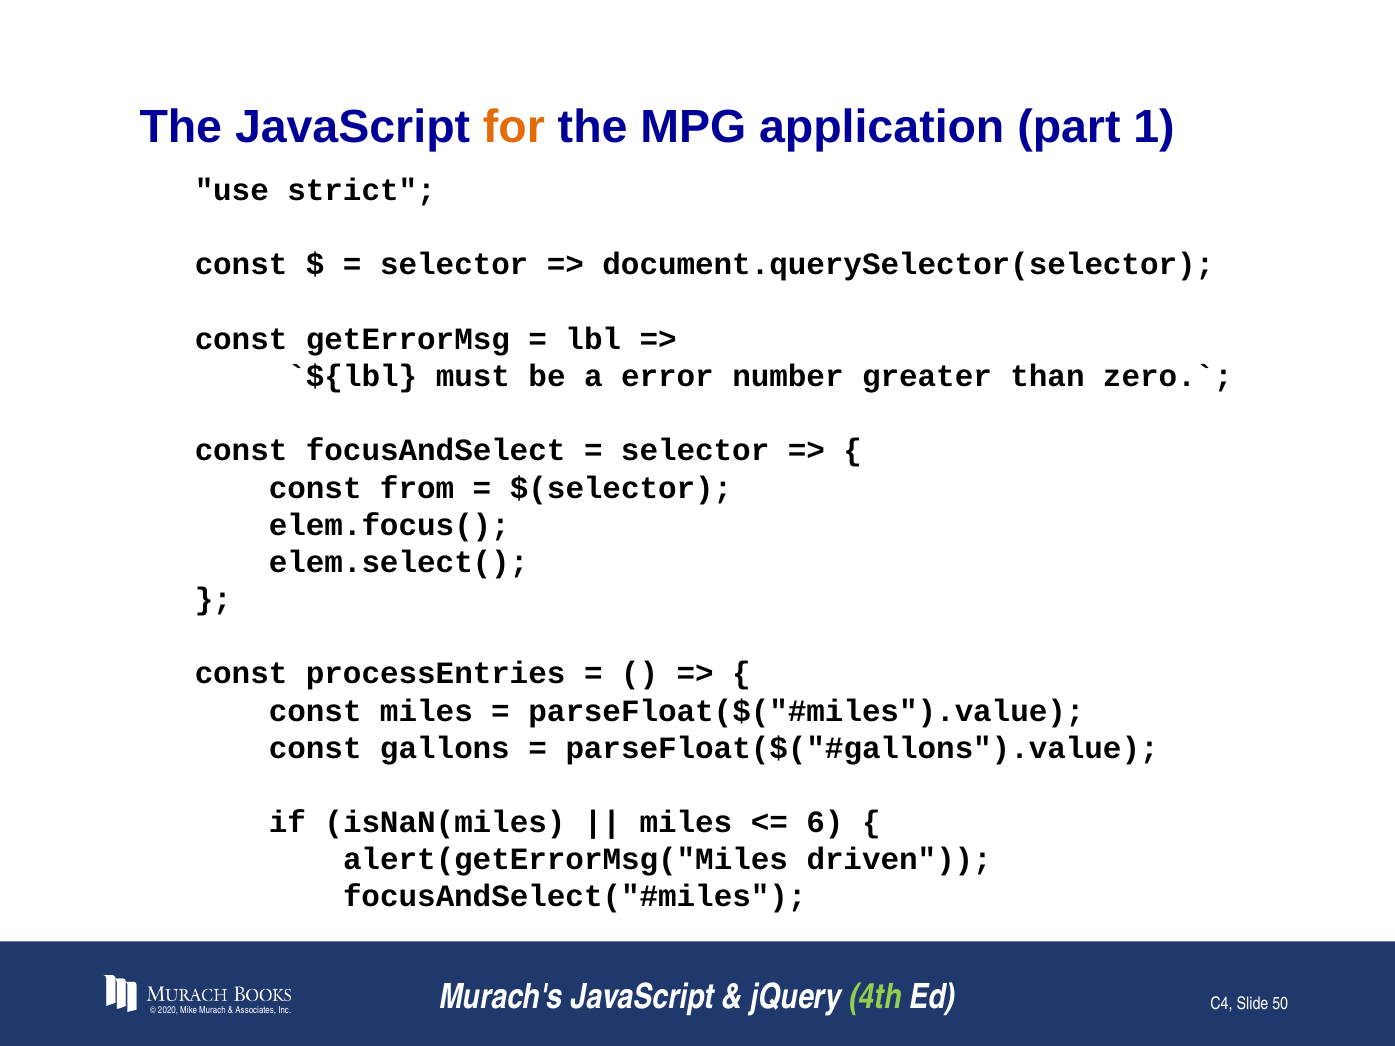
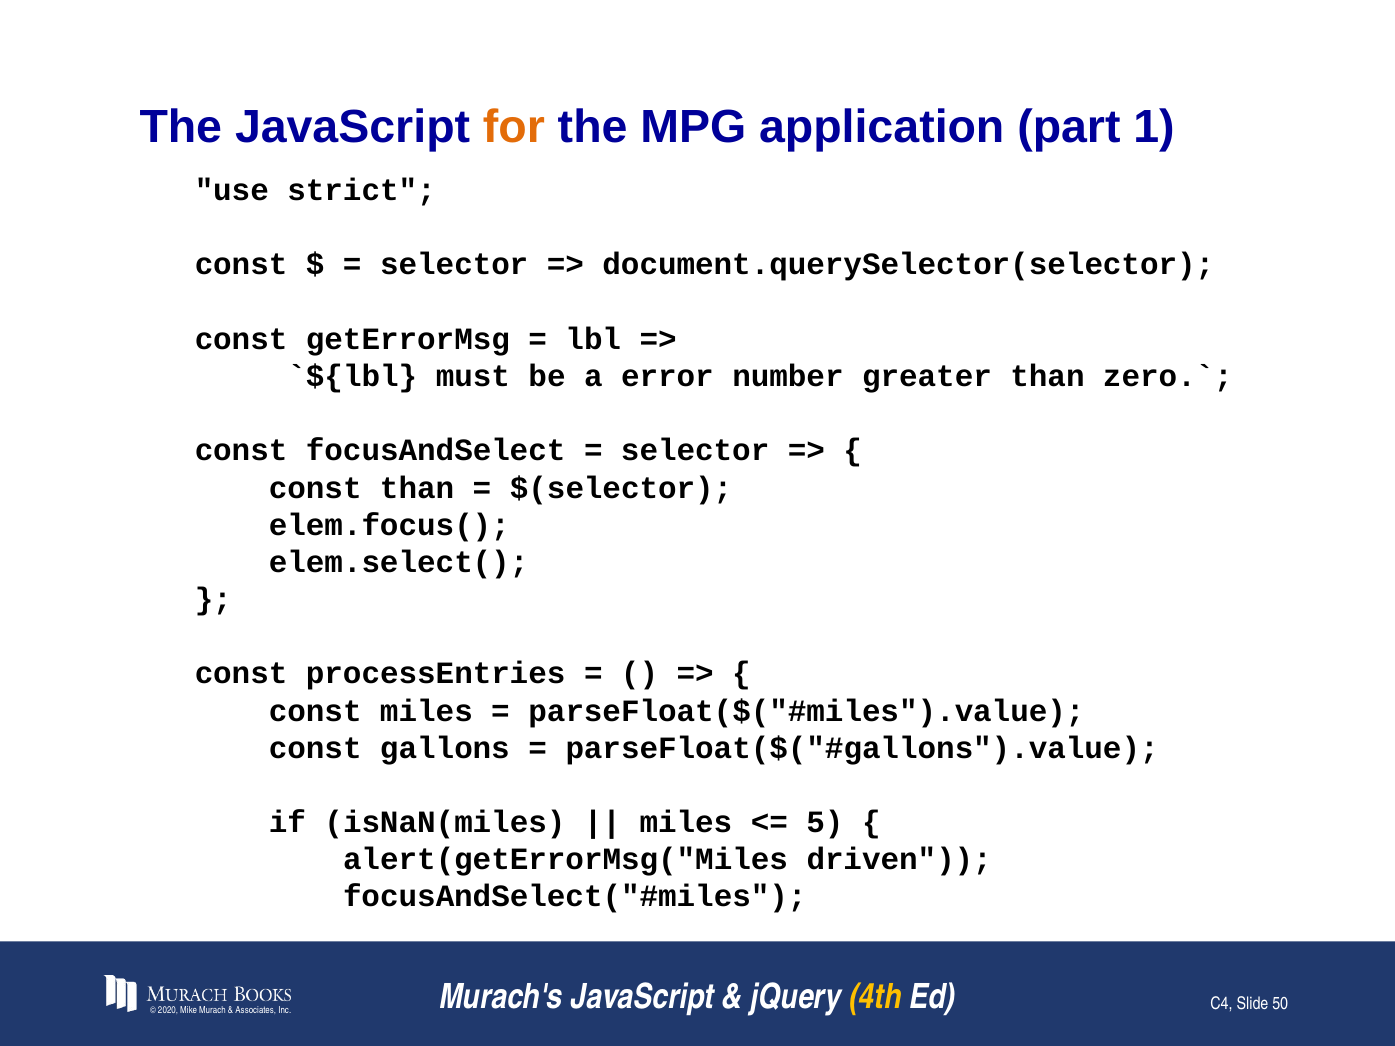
const from: from -> than
6: 6 -> 5
4th colour: light green -> yellow
